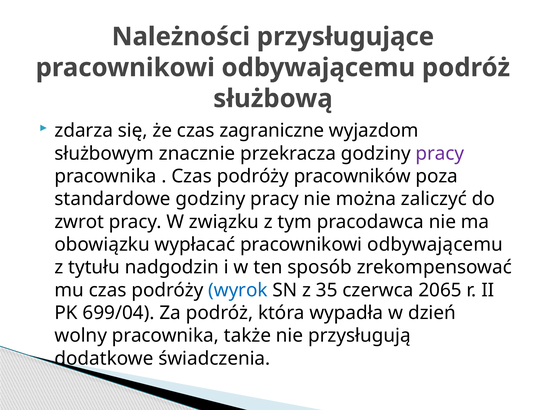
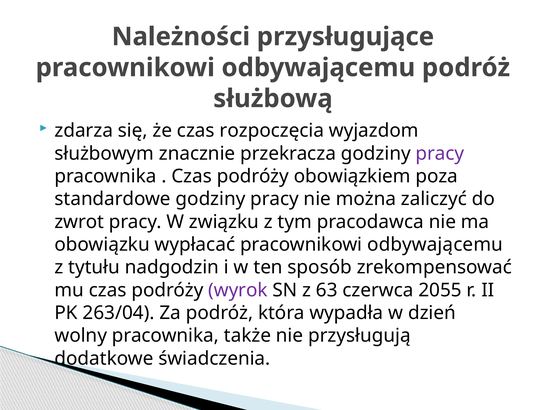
zagraniczne: zagraniczne -> rozpoczęcia
pracowników: pracowników -> obowiązkiem
wyrok colour: blue -> purple
35: 35 -> 63
2065: 2065 -> 2055
699/04: 699/04 -> 263/04
